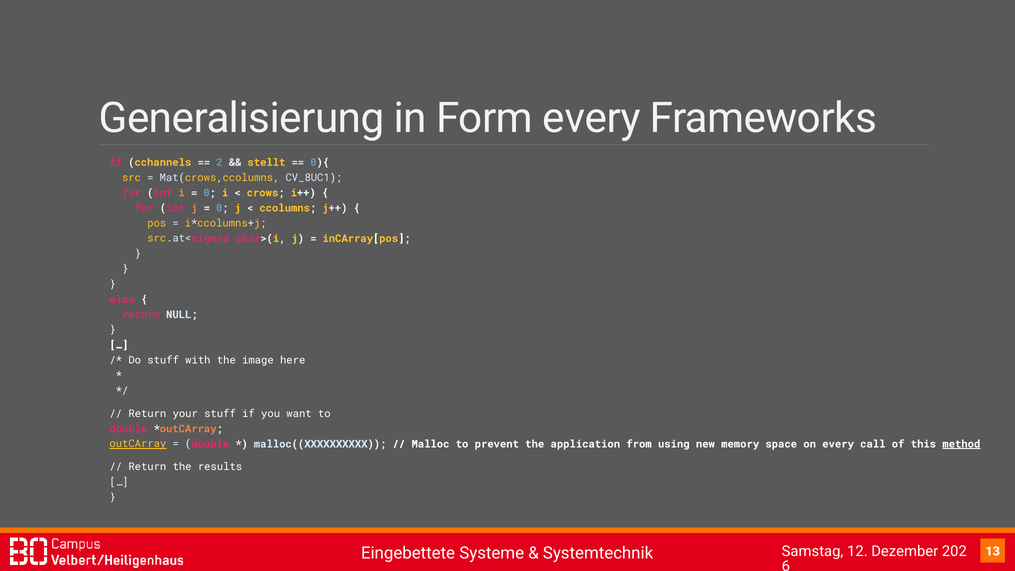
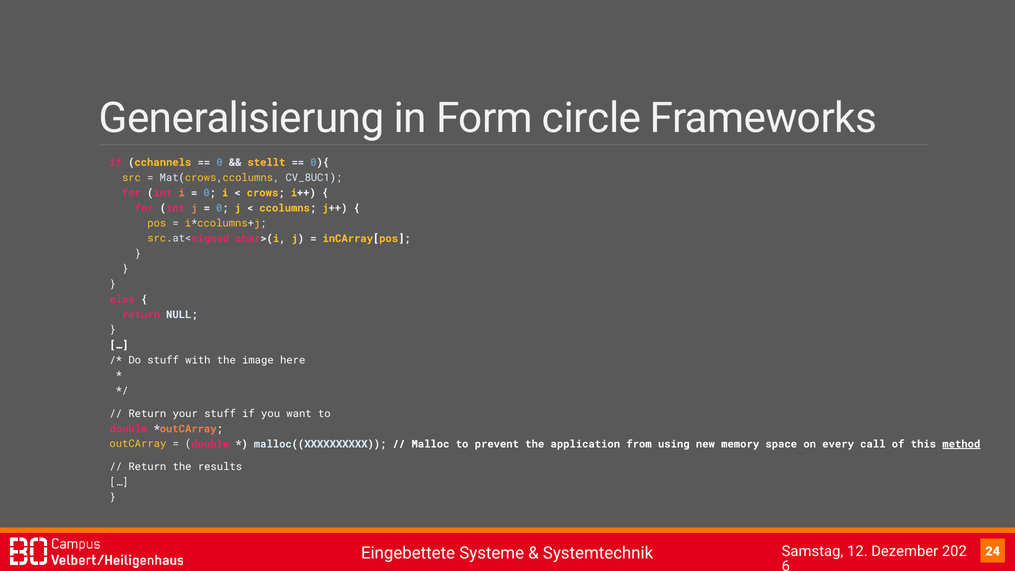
Form every: every -> circle
2 at (219, 162): 2 -> 0
outCArray underline: present -> none
13: 13 -> 24
